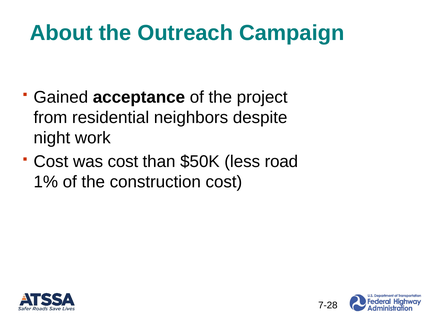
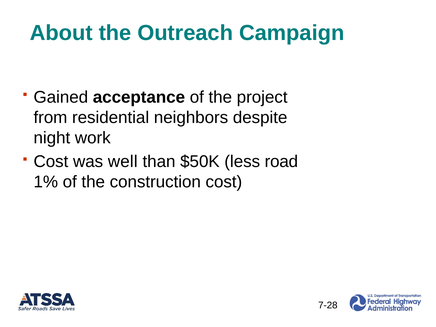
was cost: cost -> well
